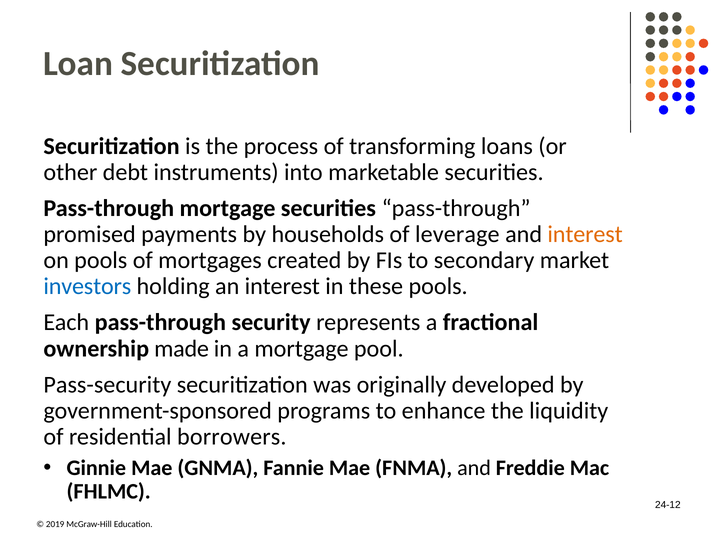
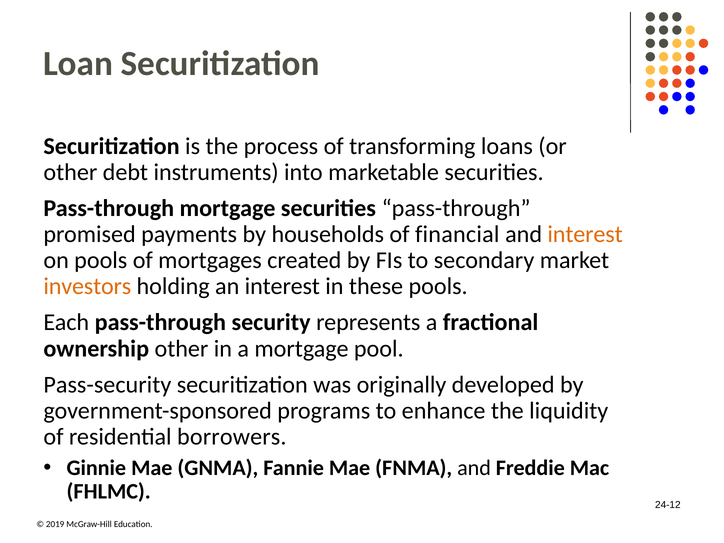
leverage: leverage -> financial
investors colour: blue -> orange
ownership made: made -> other
